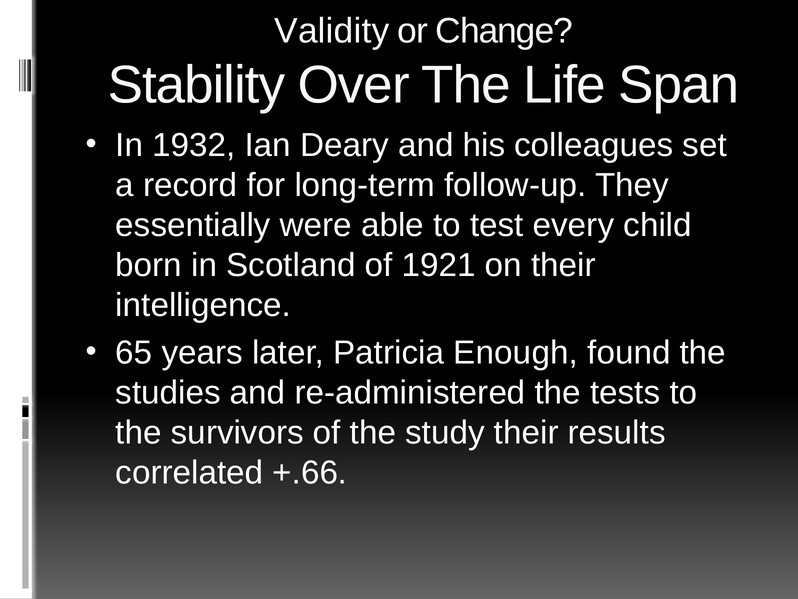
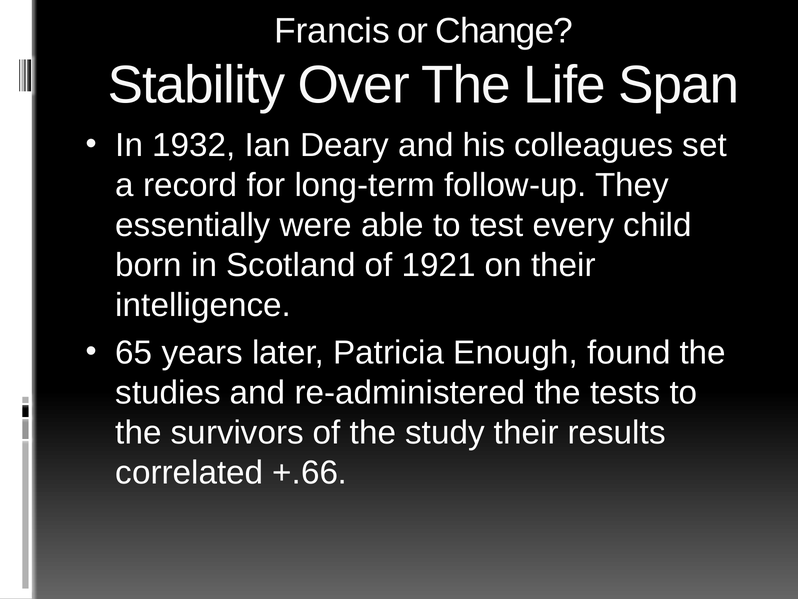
Validity: Validity -> Francis
